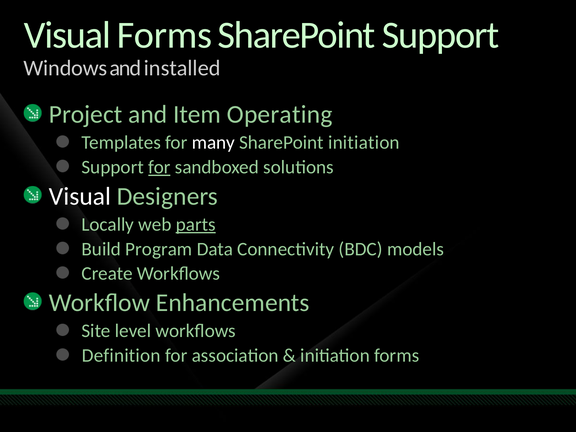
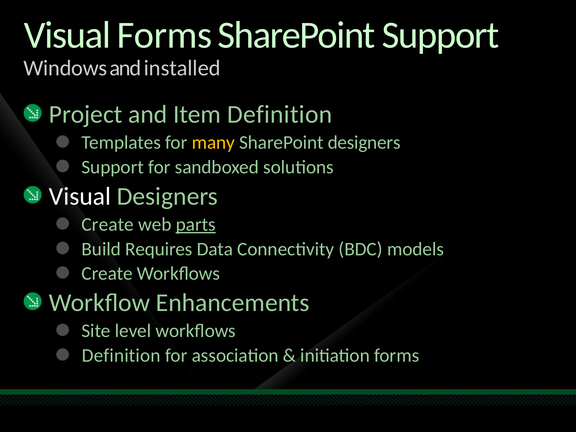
Item Operating: Operating -> Definition
many colour: white -> yellow
SharePoint initiation: initiation -> designers
for at (159, 167) underline: present -> none
Locally at (108, 224): Locally -> Create
Program: Program -> Requires
